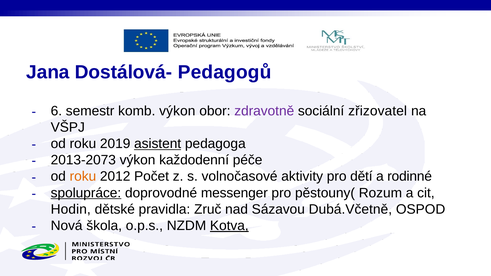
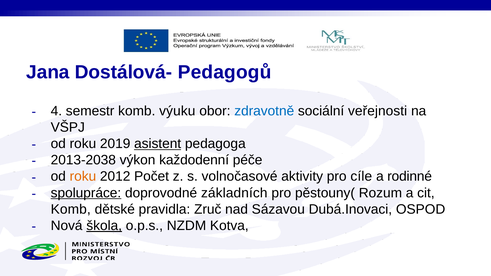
6: 6 -> 4
komb výkon: výkon -> výuku
zdravotně colour: purple -> blue
zřizovatel: zřizovatel -> veřejnosti
2013-2073: 2013-2073 -> 2013-2038
dětí: dětí -> cíle
messenger: messenger -> základních
Hodin at (71, 209): Hodin -> Komb
Dubá.Včetně: Dubá.Včetně -> Dubá.Inovaci
škola underline: none -> present
Kotva underline: present -> none
